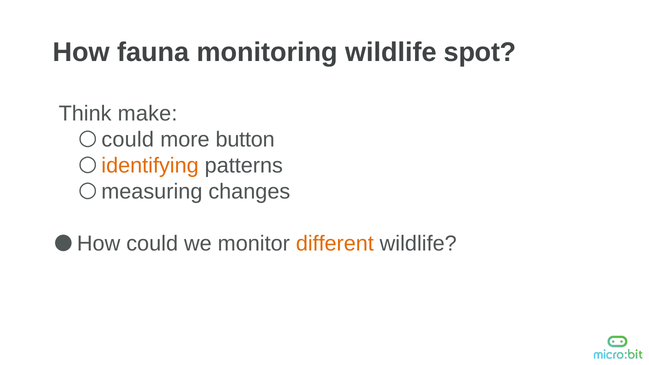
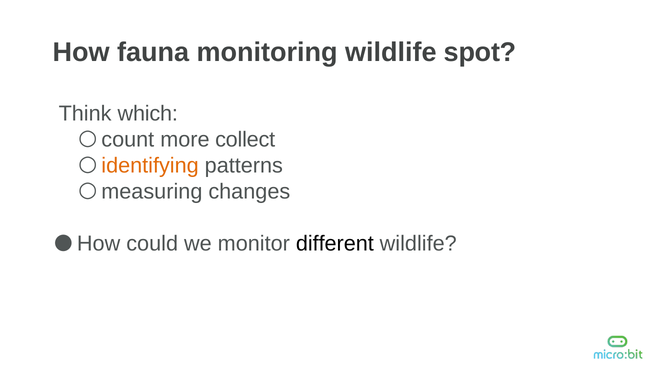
make: make -> which
could at (128, 140): could -> count
button: button -> collect
different colour: orange -> black
